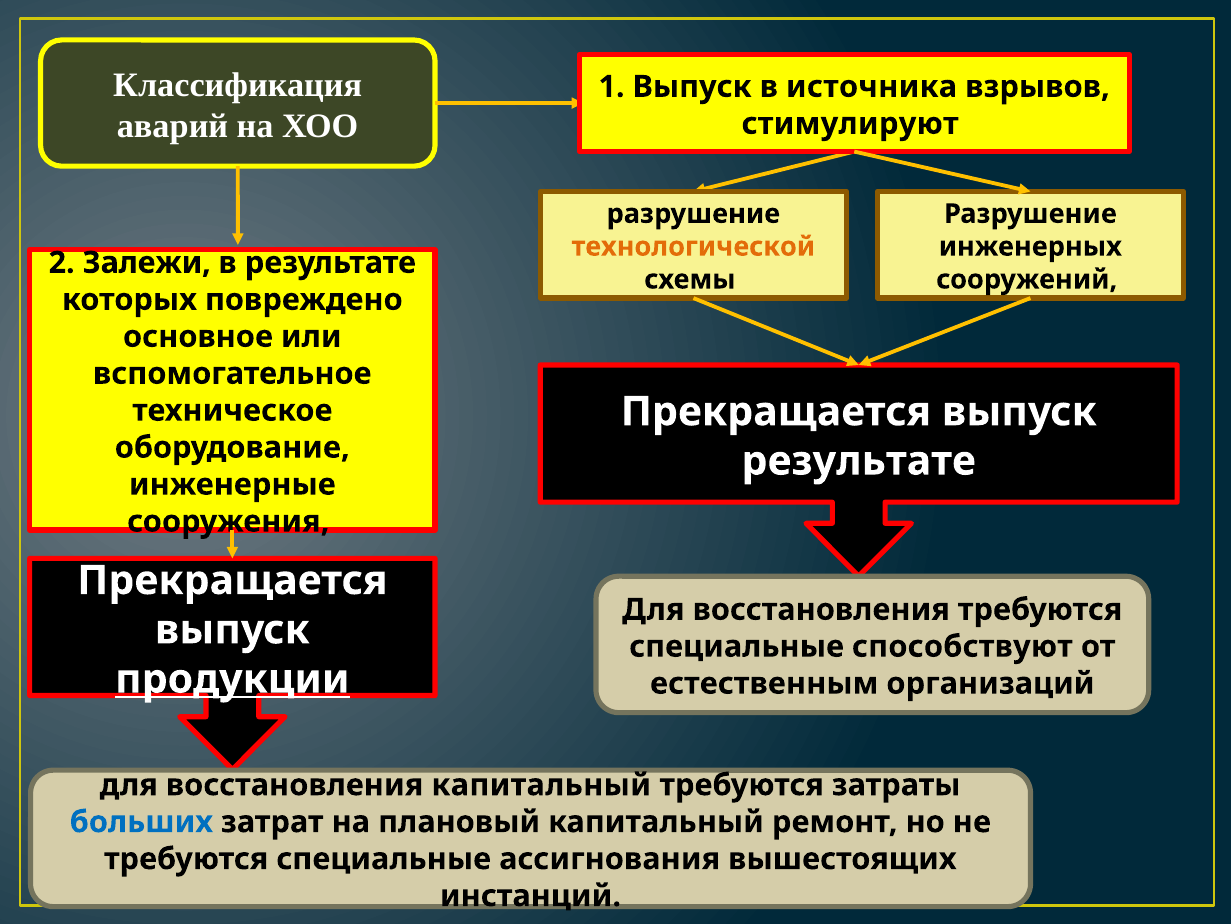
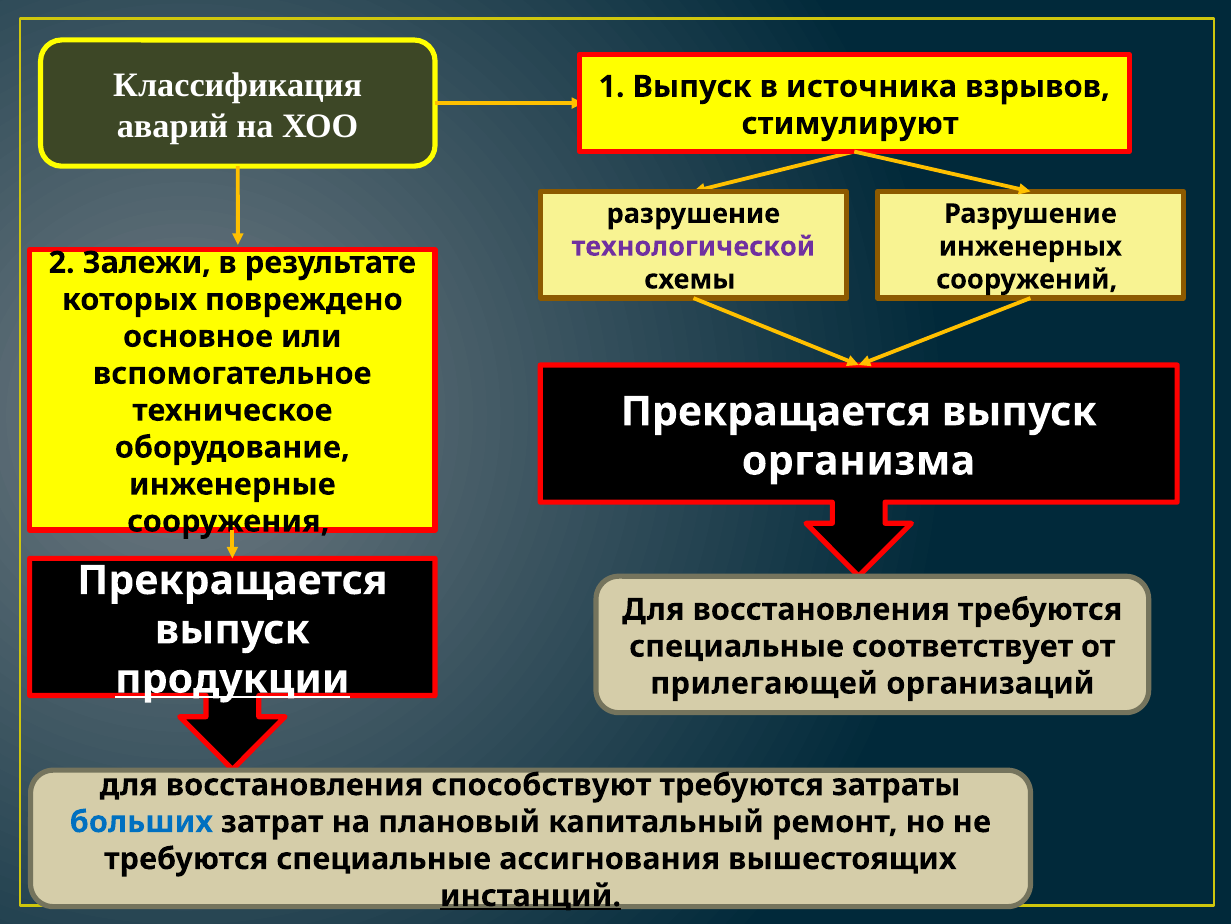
технологической colour: orange -> purple
результате at (859, 461): результате -> организма
способствуют: способствуют -> соответствует
естественным: естественным -> прилегающей
восстановления капитальный: капитальный -> способствуют
инстанций underline: none -> present
